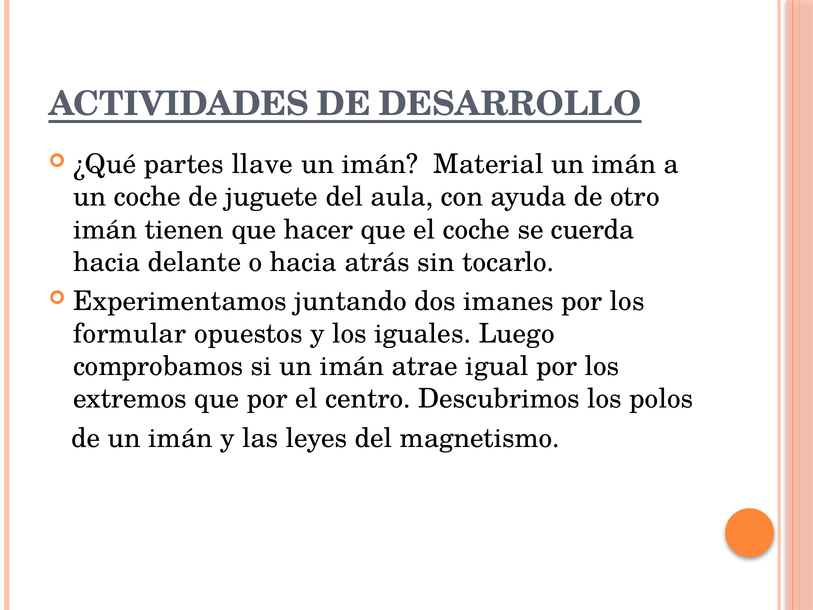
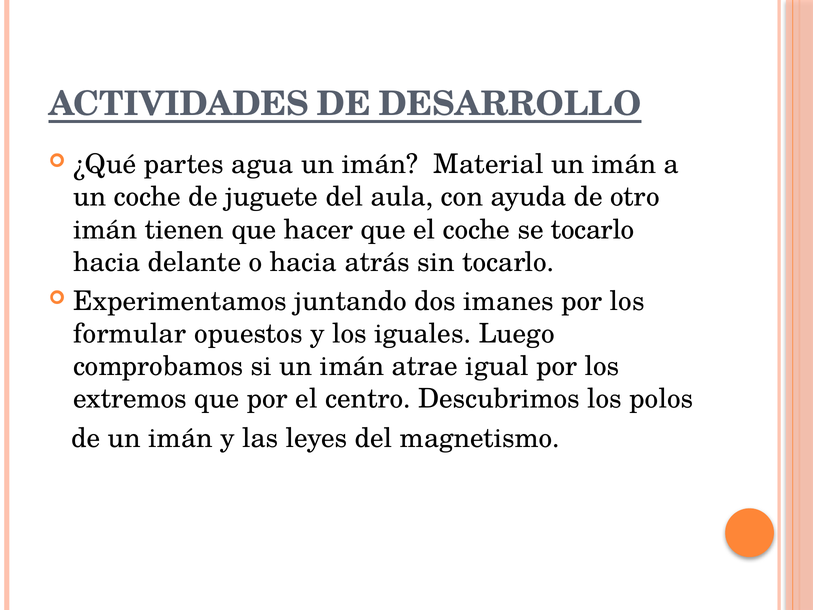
llave: llave -> agua
se cuerda: cuerda -> tocarlo
